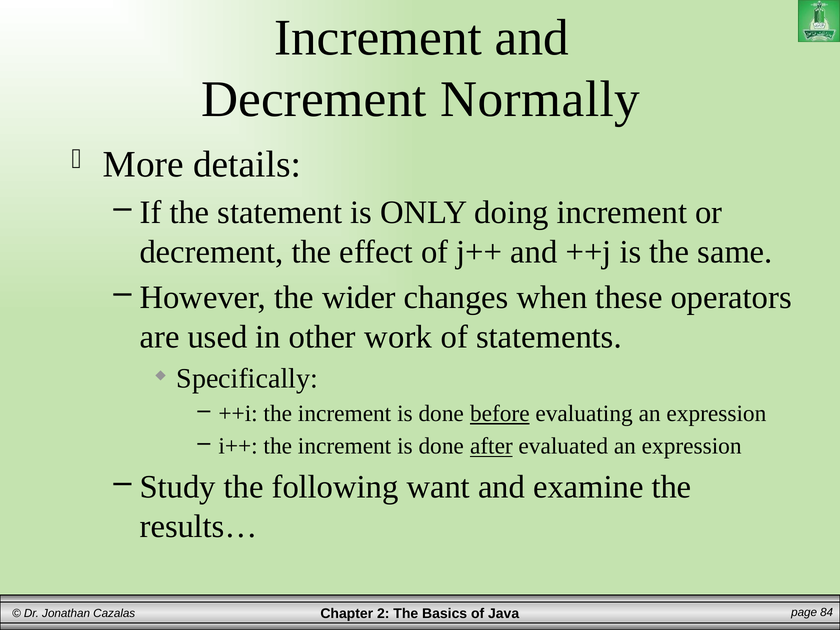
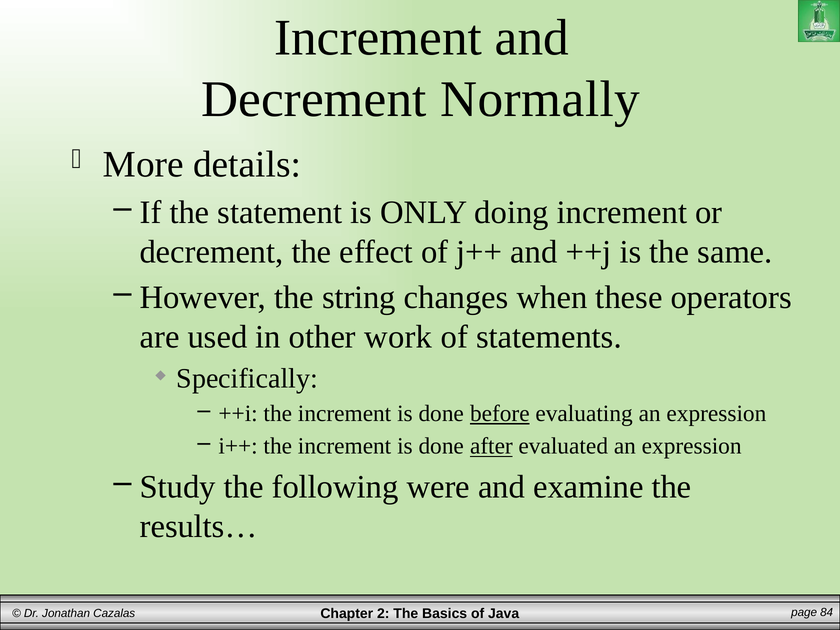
wider: wider -> string
want: want -> were
